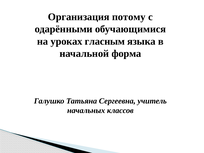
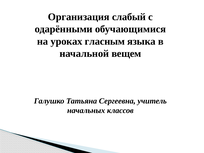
потому: потому -> слабый
форма: форма -> вещем
